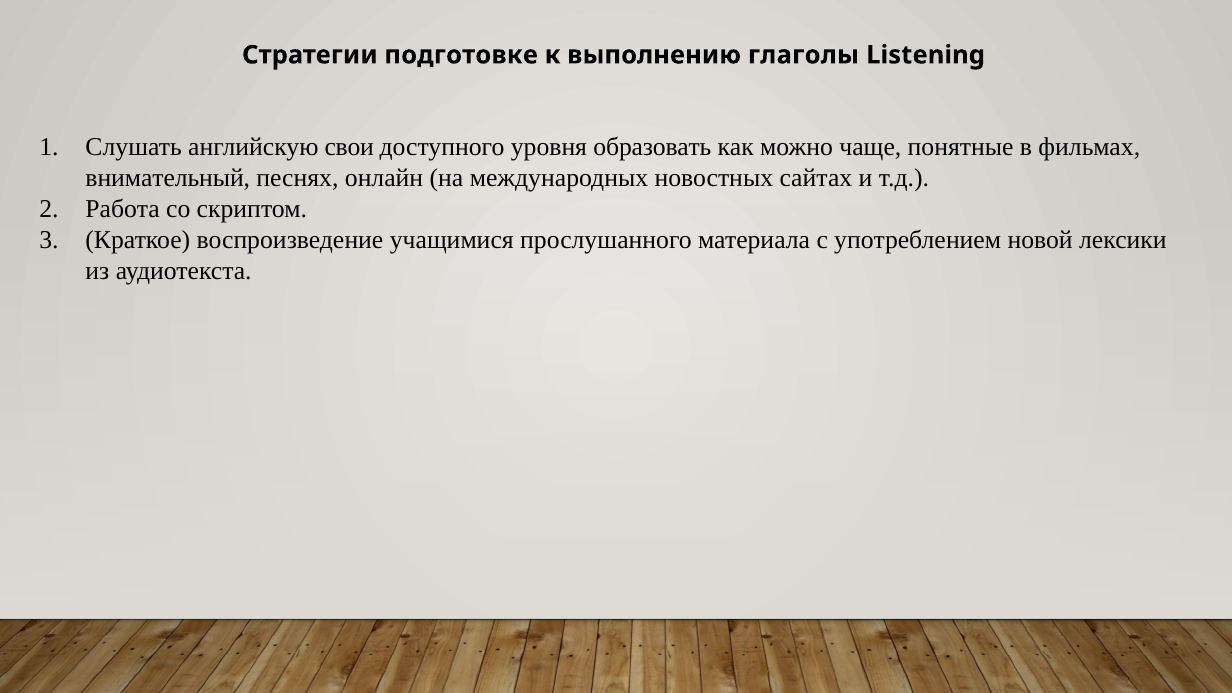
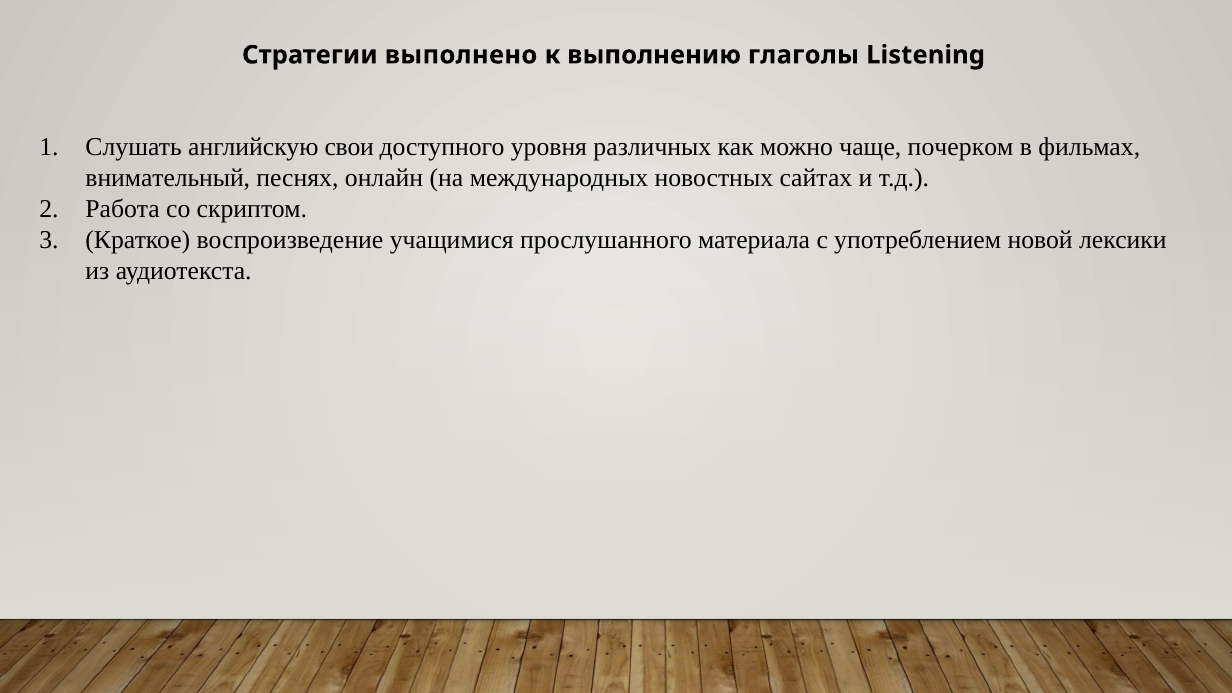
подготовке: подготовке -> выполнено
образовать: образовать -> различных
понятные: понятные -> почерком
